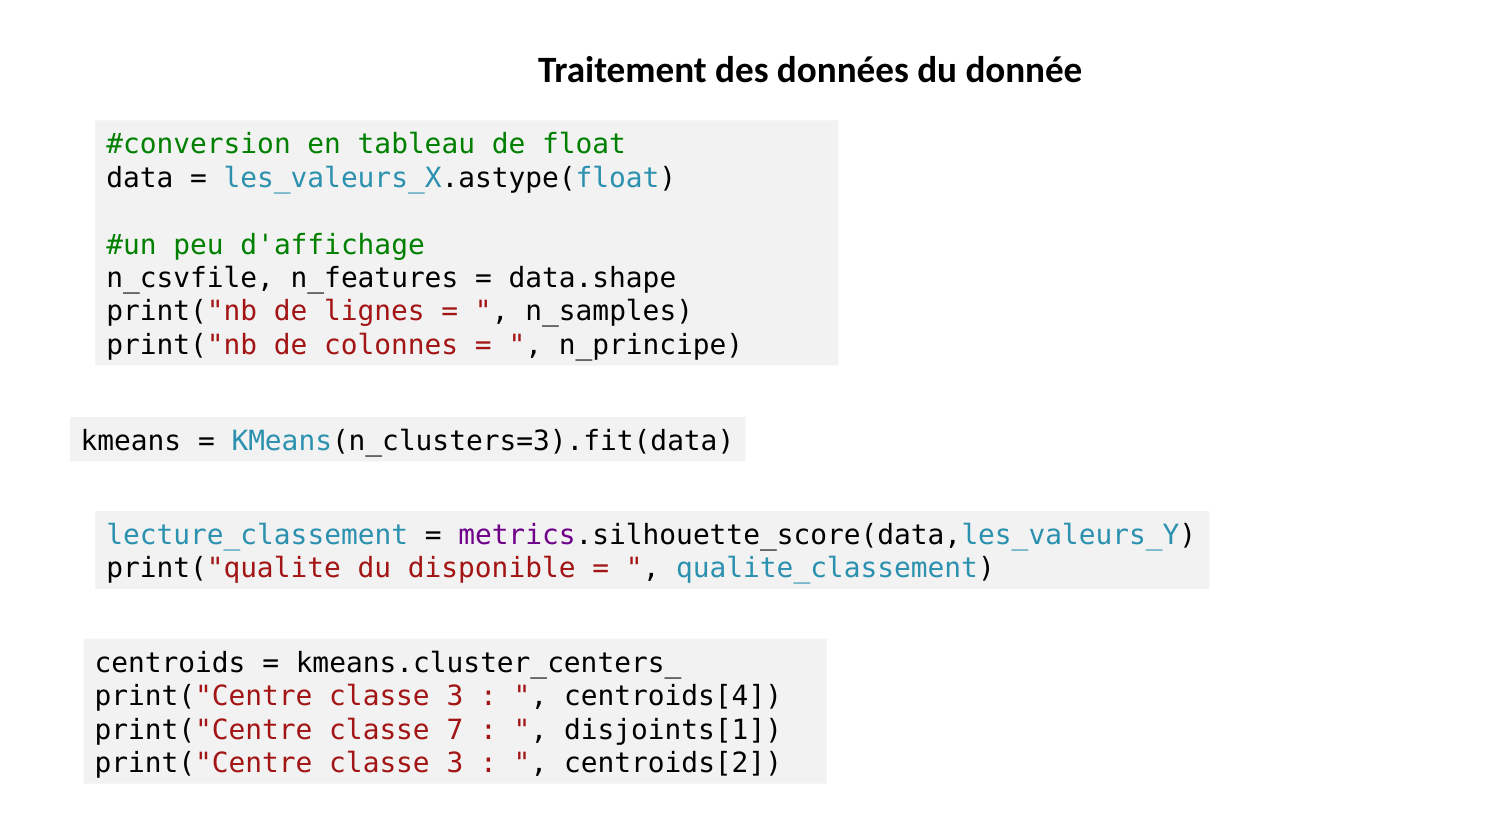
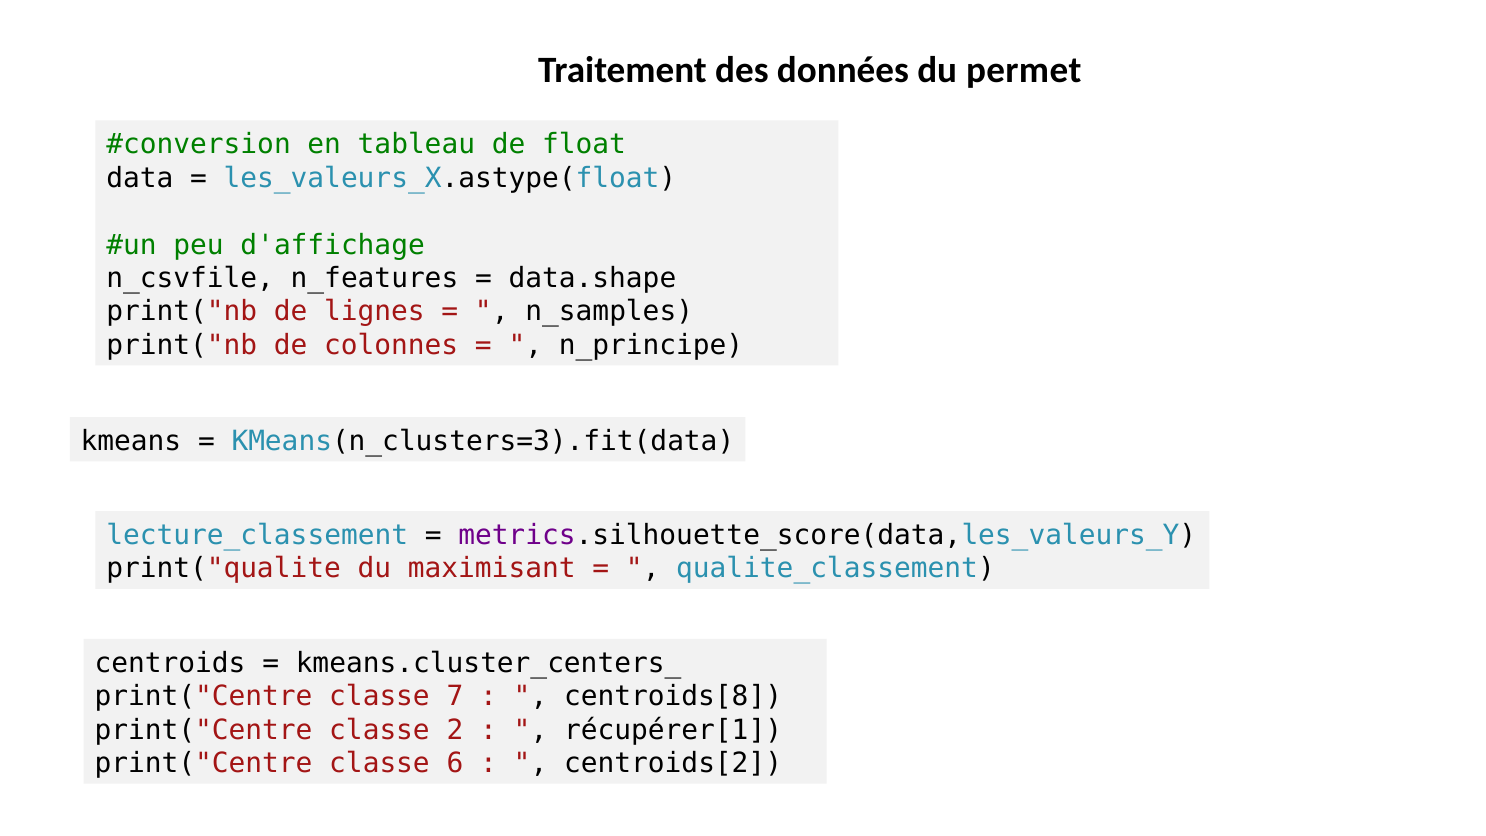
donnée: donnée -> permet
disponible: disponible -> maximisant
3 at (455, 696): 3 -> 7
centroids[4: centroids[4 -> centroids[8
7: 7 -> 2
disjoints[1: disjoints[1 -> récupérer[1
3 at (455, 763): 3 -> 6
